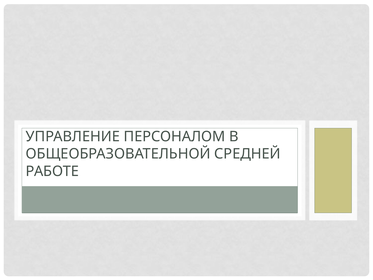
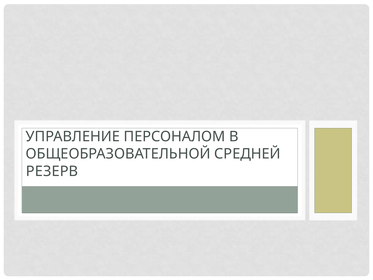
РАБОТЕ: РАБОТЕ -> РЕЗЕРВ
